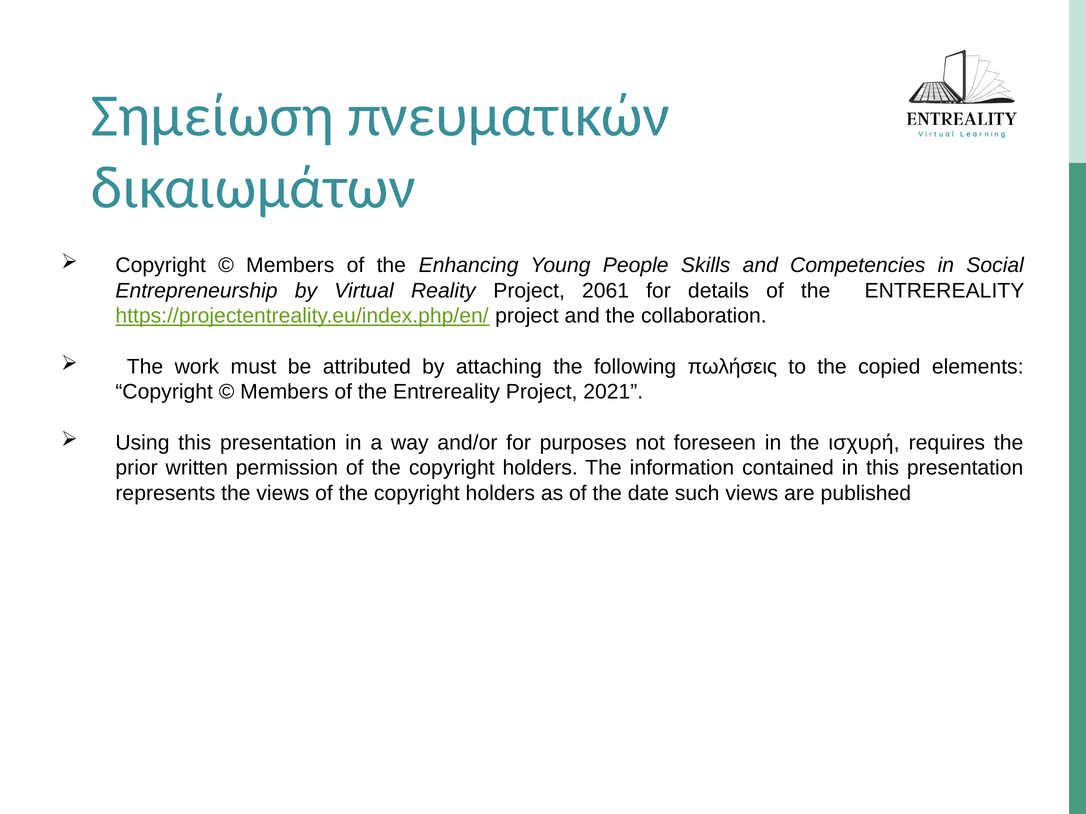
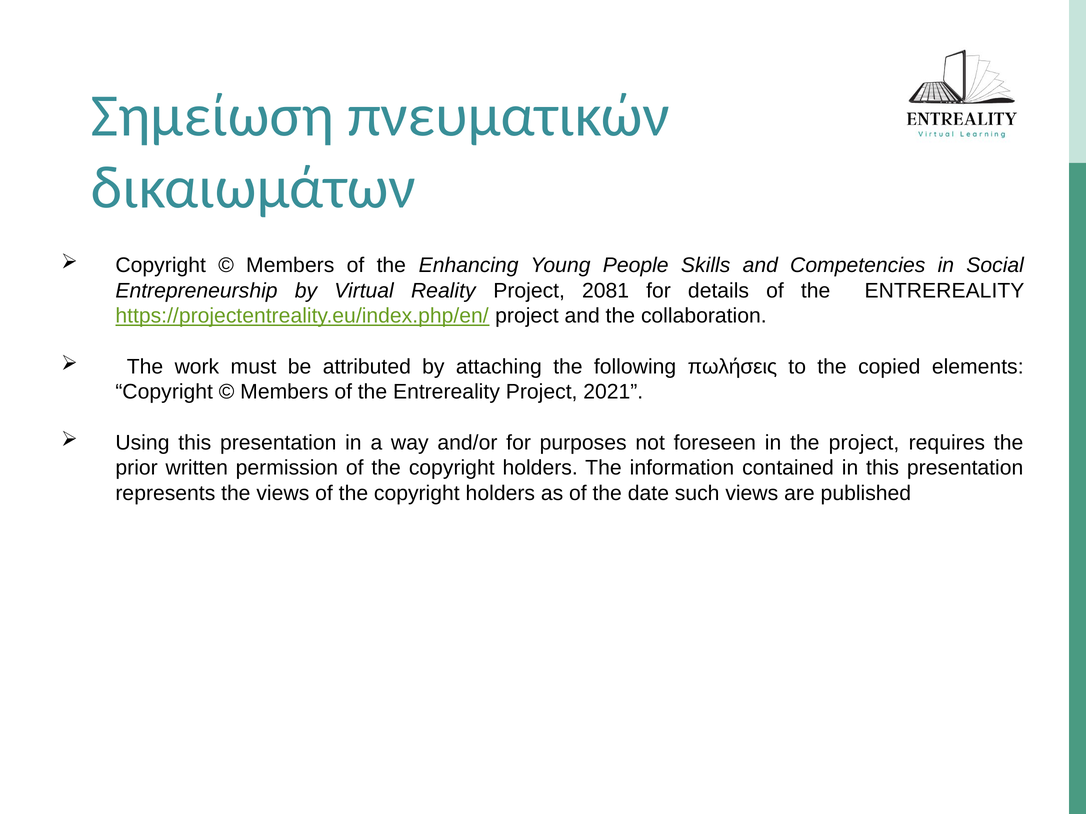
2061: 2061 -> 2081
the ισχυρή: ισχυρή -> project
